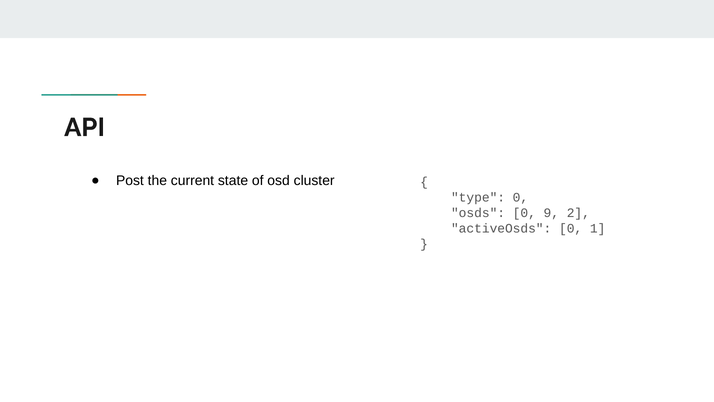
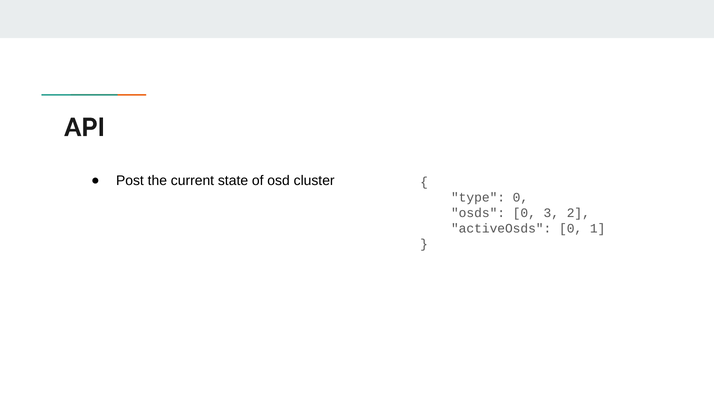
9: 9 -> 3
